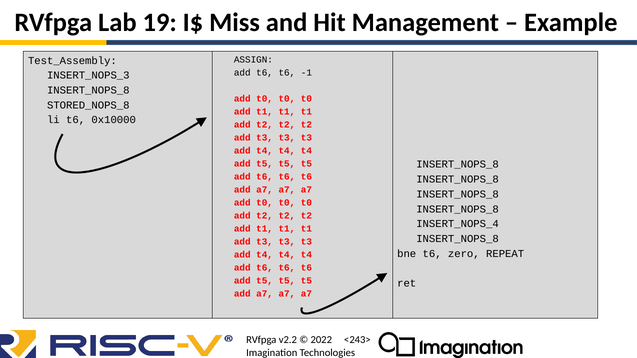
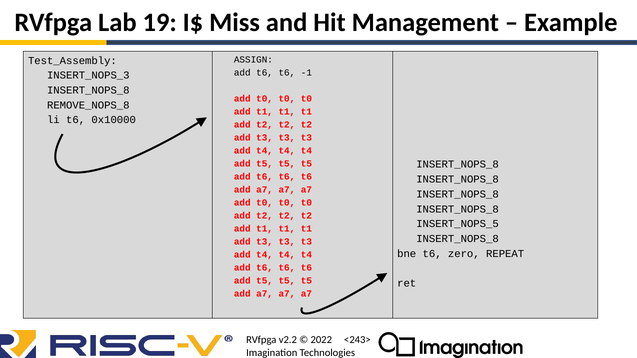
STORED_NOPS_8: STORED_NOPS_8 -> REMOVE_NOPS_8
INSERT_NOPS_4: INSERT_NOPS_4 -> INSERT_NOPS_5
